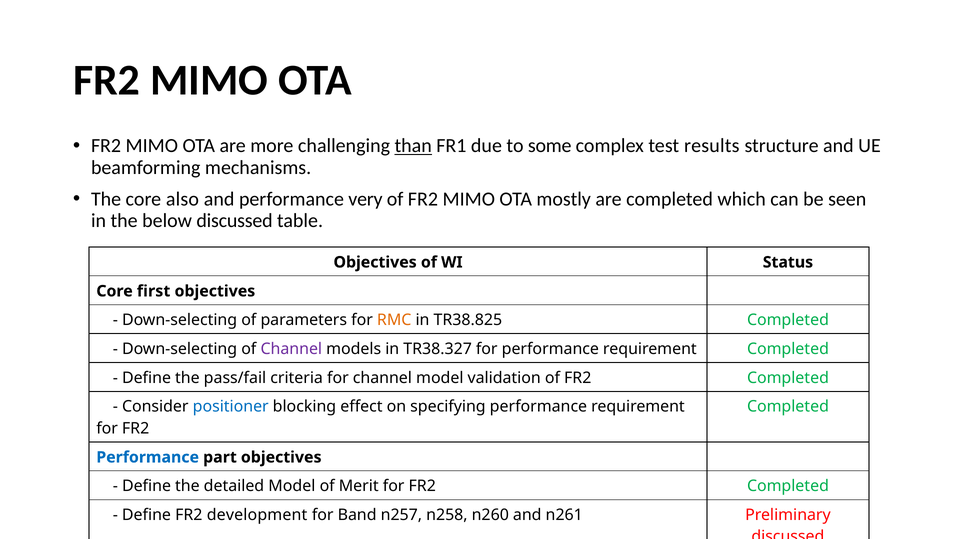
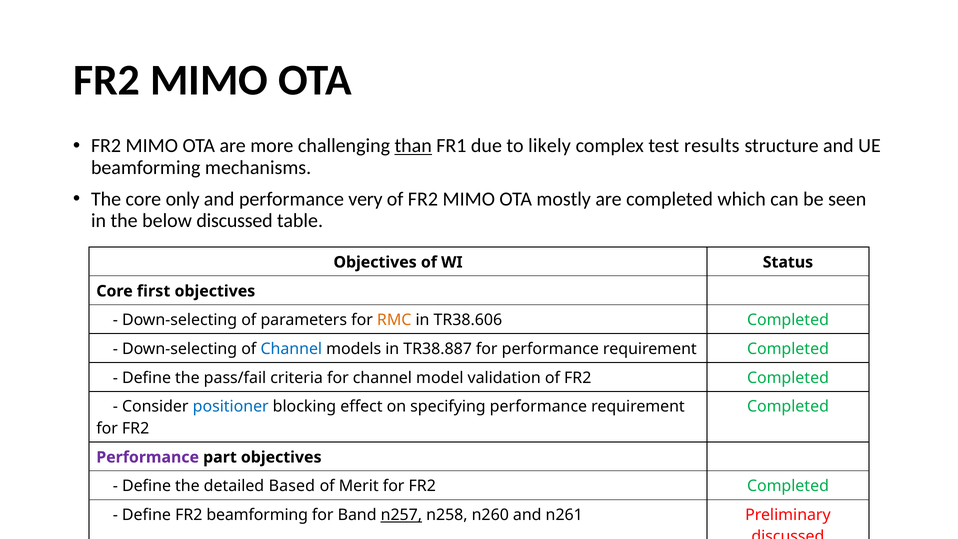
some: some -> likely
also: also -> only
TR38.825: TR38.825 -> TR38.606
Channel at (291, 349) colour: purple -> blue
TR38.327: TR38.327 -> TR38.887
Performance at (148, 457) colour: blue -> purple
detailed Model: Model -> Based
FR2 development: development -> beamforming
n257 underline: none -> present
